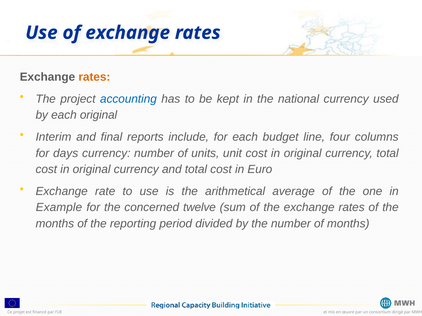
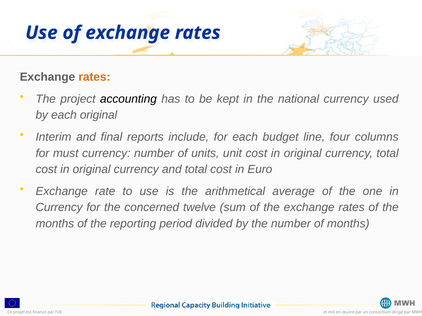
accounting colour: blue -> black
days: days -> must
Example at (59, 208): Example -> Currency
